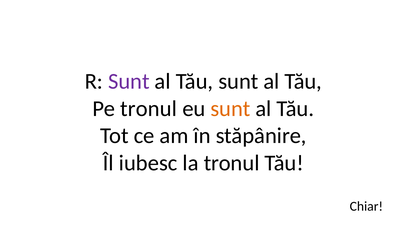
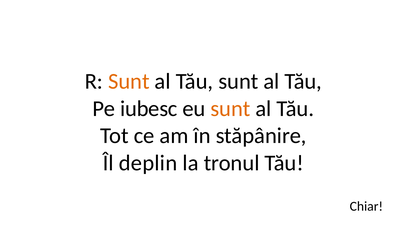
Sunt at (129, 81) colour: purple -> orange
Pe tronul: tronul -> iubesc
iubesc: iubesc -> deplin
